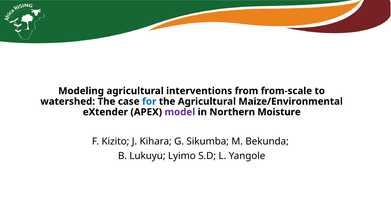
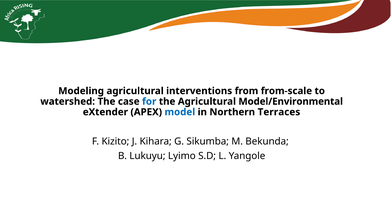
Maize/Environmental: Maize/Environmental -> Model/Environmental
model colour: purple -> blue
Moisture: Moisture -> Terraces
